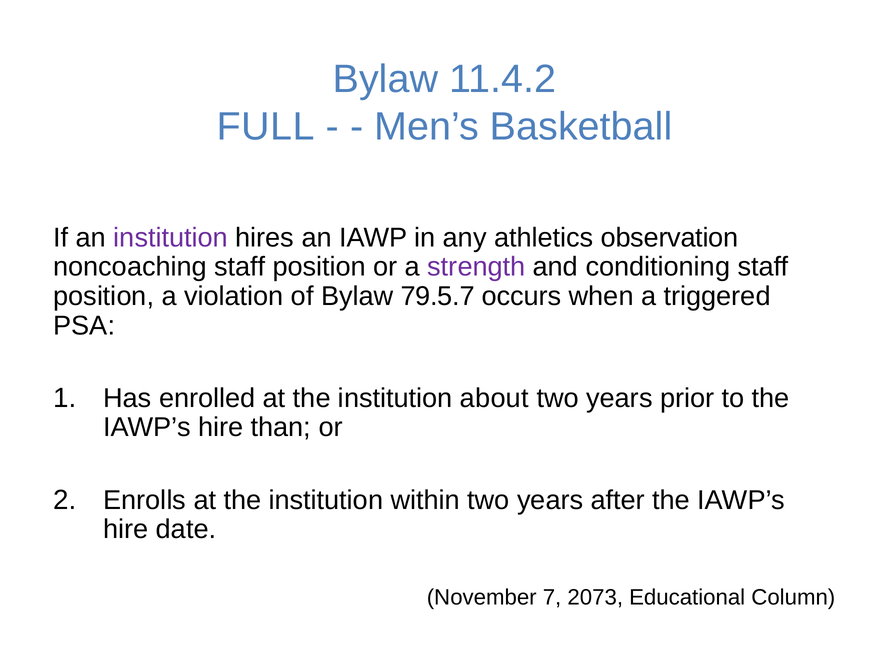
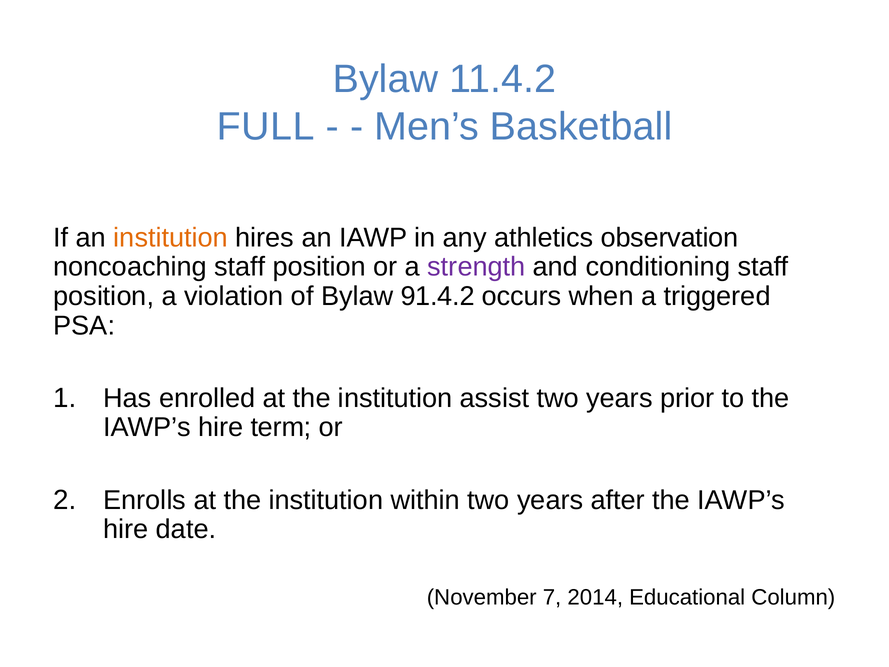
institution at (171, 237) colour: purple -> orange
79.5.7: 79.5.7 -> 91.4.2
about: about -> assist
than: than -> term
2073: 2073 -> 2014
